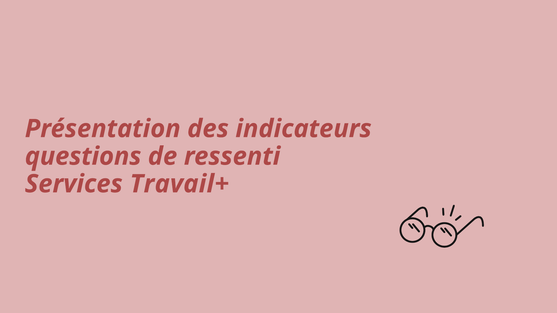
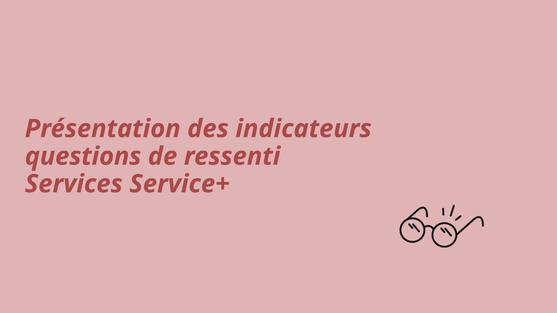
Travail+: Travail+ -> Service+
